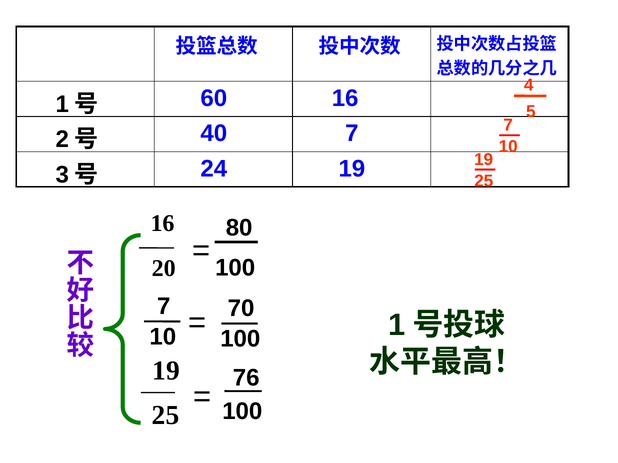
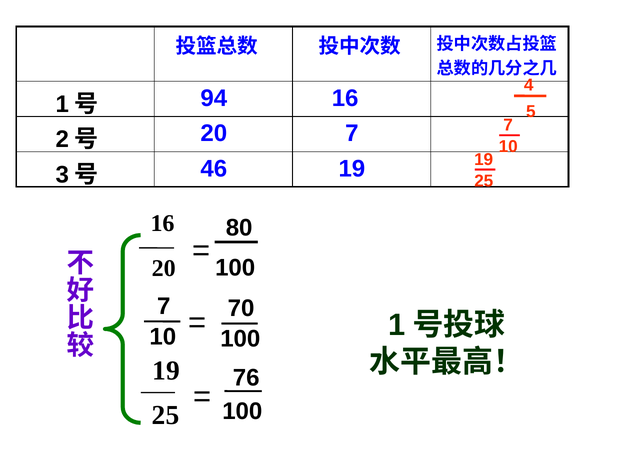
60: 60 -> 94
40 at (214, 134): 40 -> 20
24: 24 -> 46
